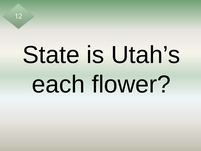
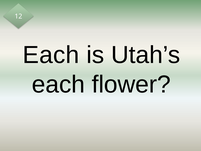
State at (51, 55): State -> Each
